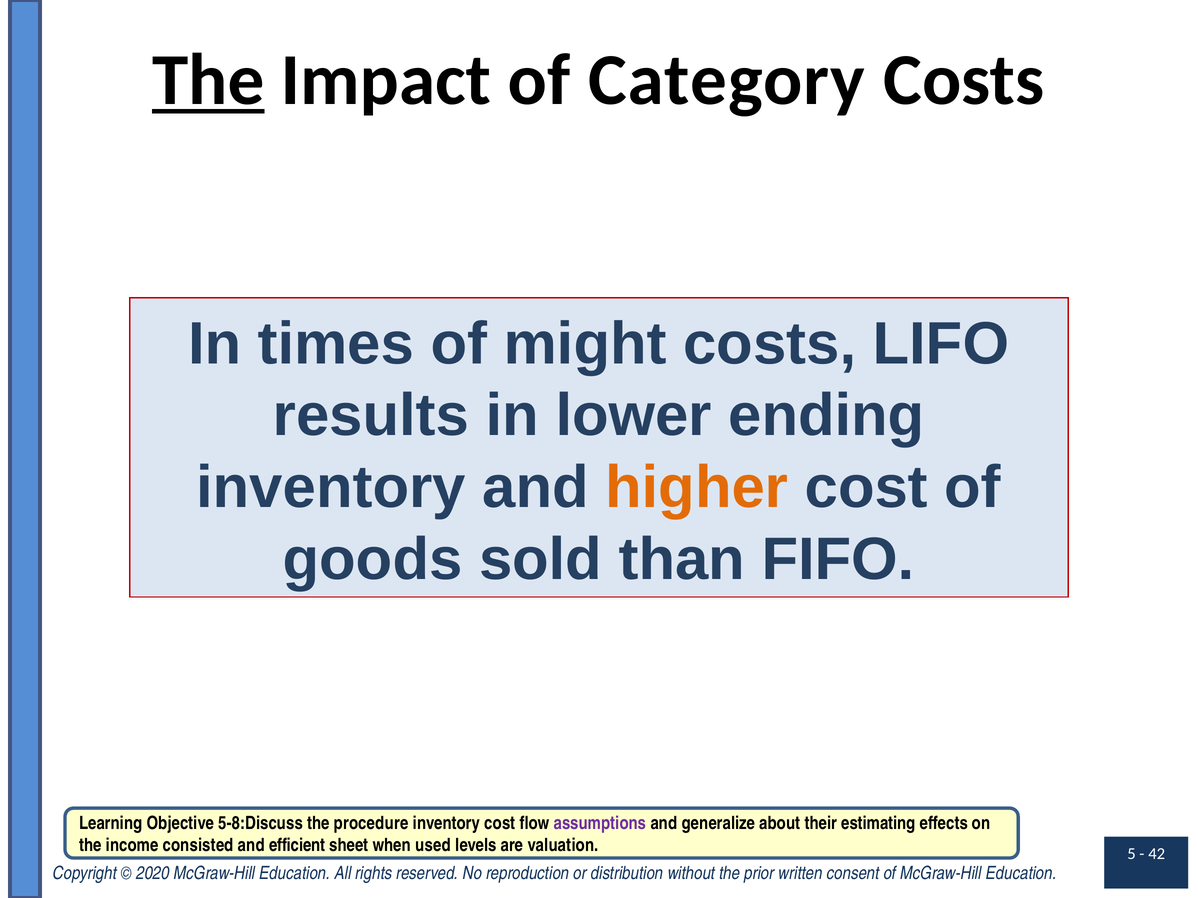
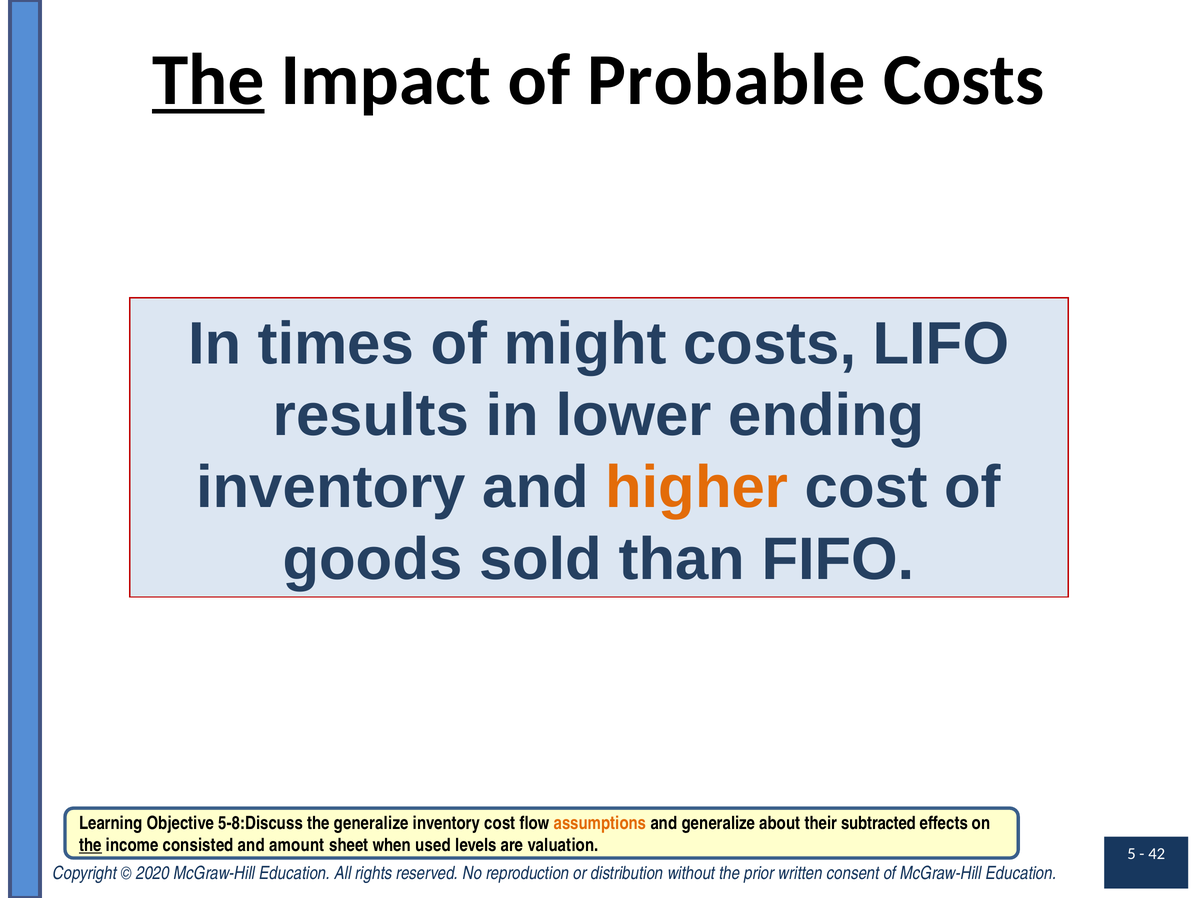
Category: Category -> Probable
the procedure: procedure -> generalize
assumptions colour: purple -> orange
estimating: estimating -> subtracted
the at (90, 846) underline: none -> present
efficient: efficient -> amount
